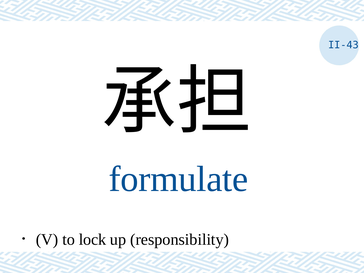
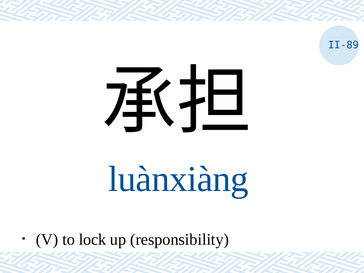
II-43: II-43 -> II-89
formulate: formulate -> luànxiàng
